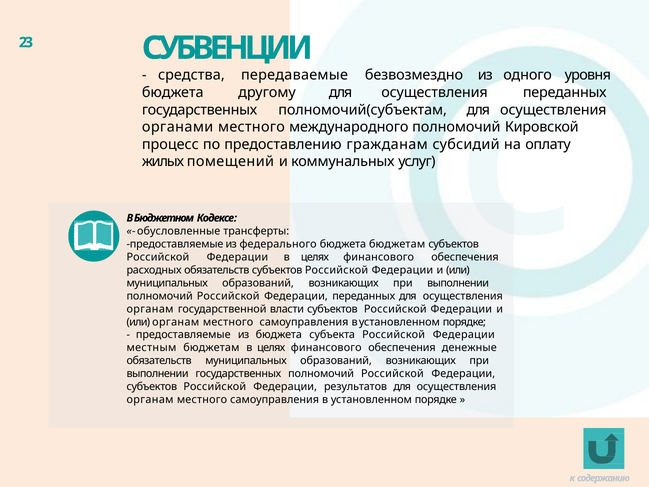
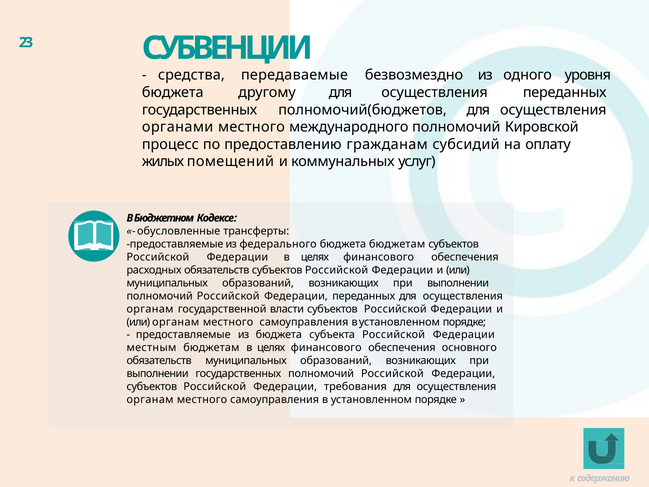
полномочий(субъектам: полномочий(субъектам -> полномочий(бюджетов
денежные: денежные -> основного
результатов: результатов -> требования
